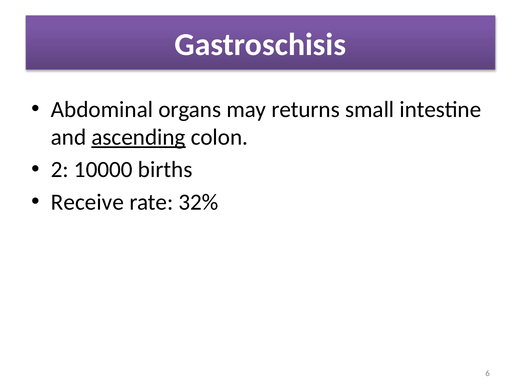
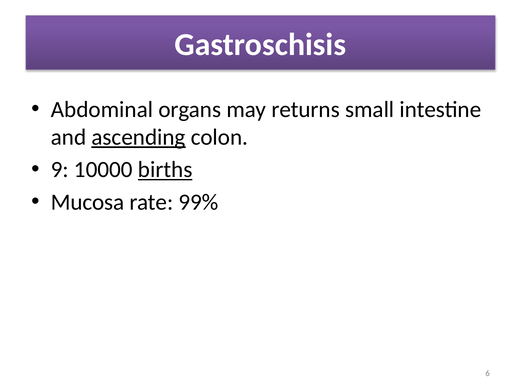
2: 2 -> 9
births underline: none -> present
Receive: Receive -> Mucosa
32%: 32% -> 99%
